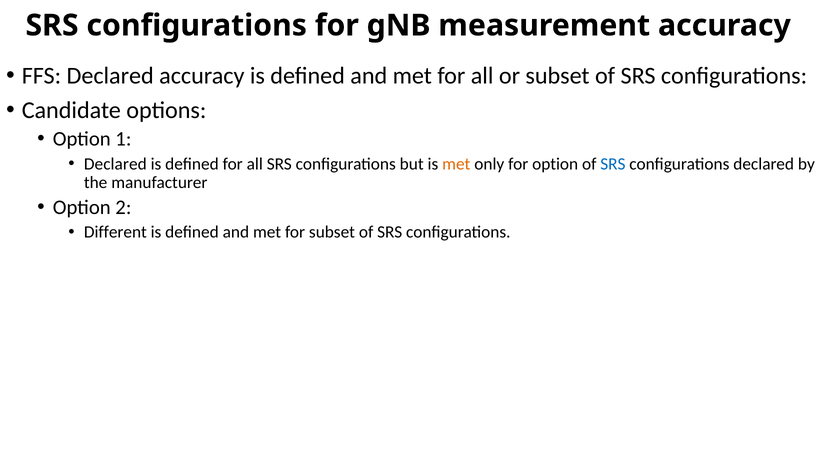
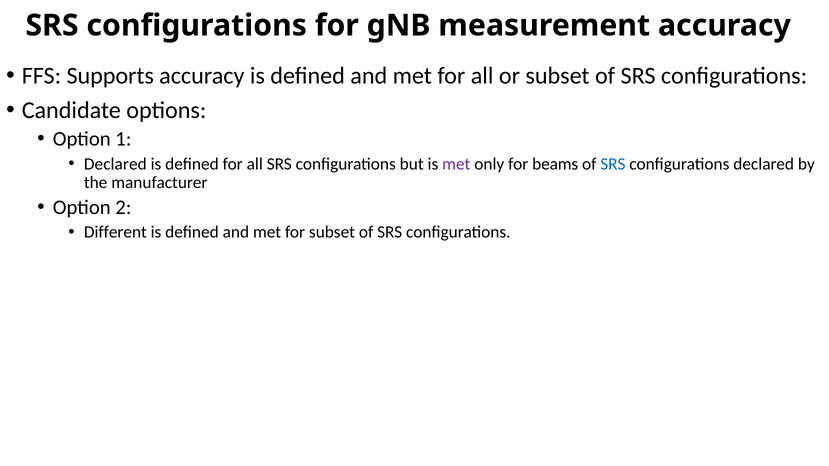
FFS Declared: Declared -> Supports
met at (456, 164) colour: orange -> purple
for option: option -> beams
